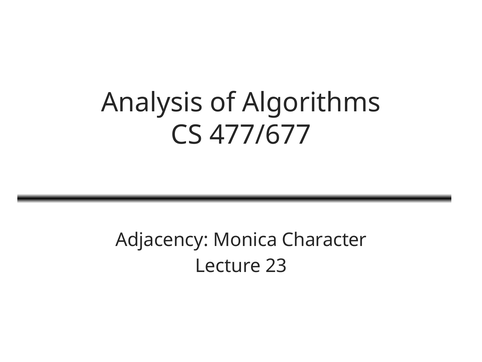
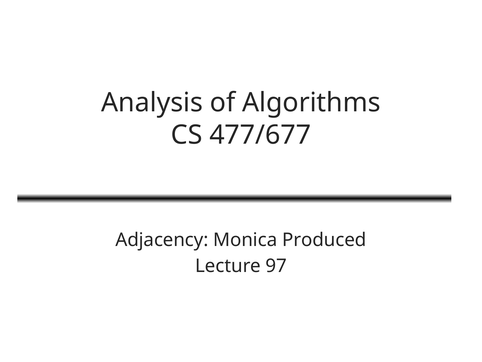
Character: Character -> Produced
23: 23 -> 97
